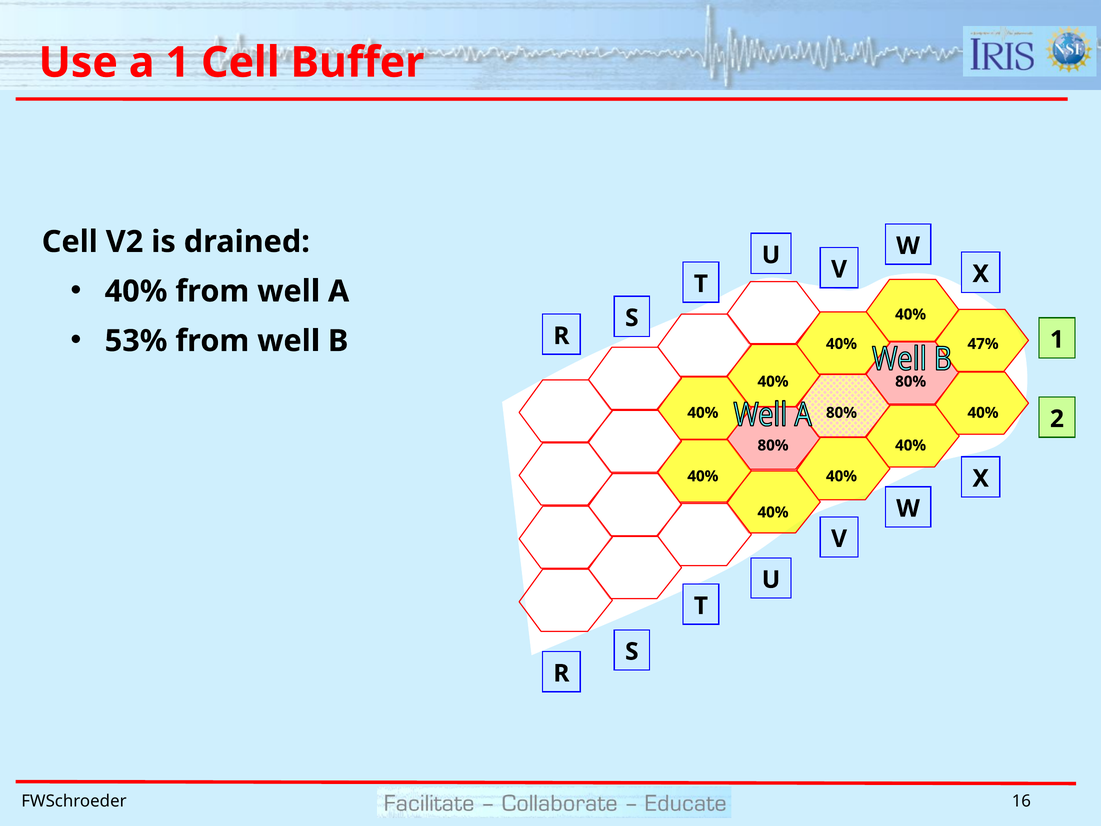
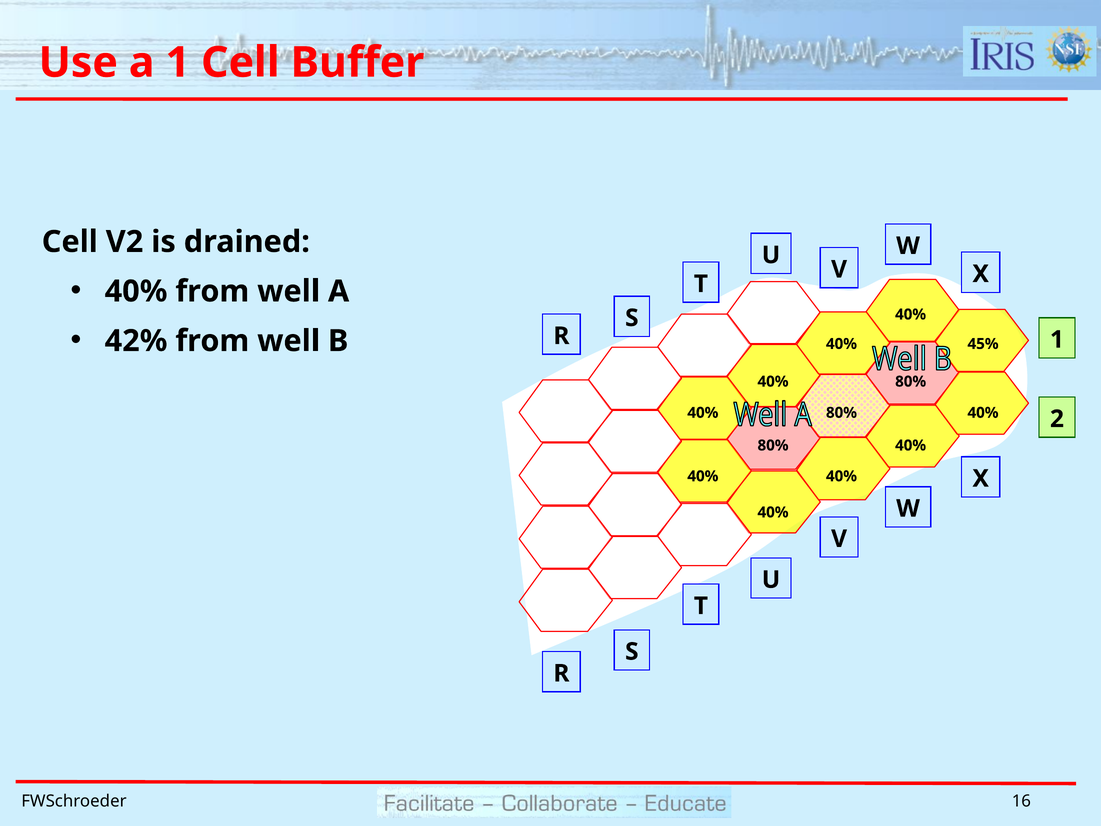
53%: 53% -> 42%
47%: 47% -> 45%
